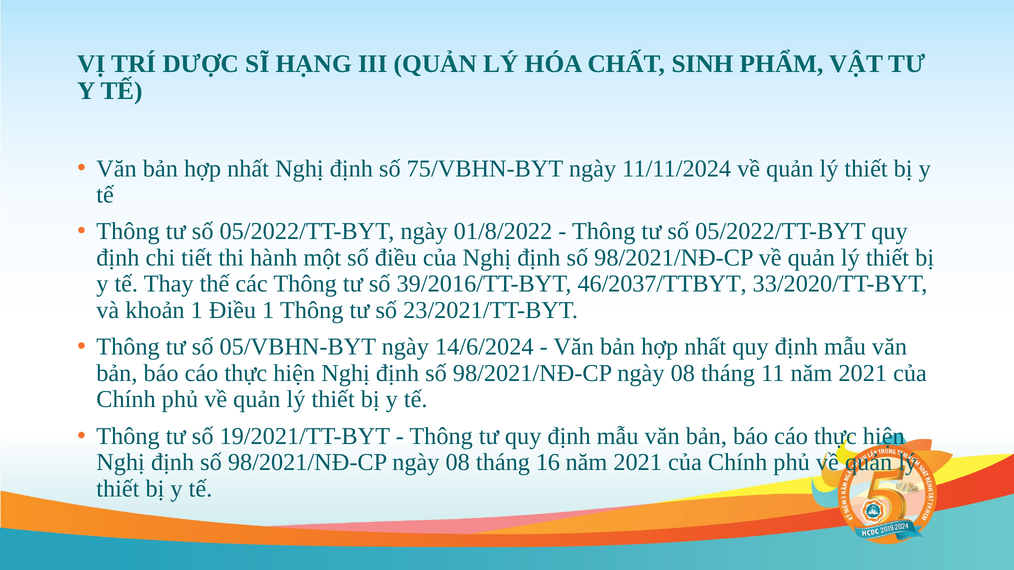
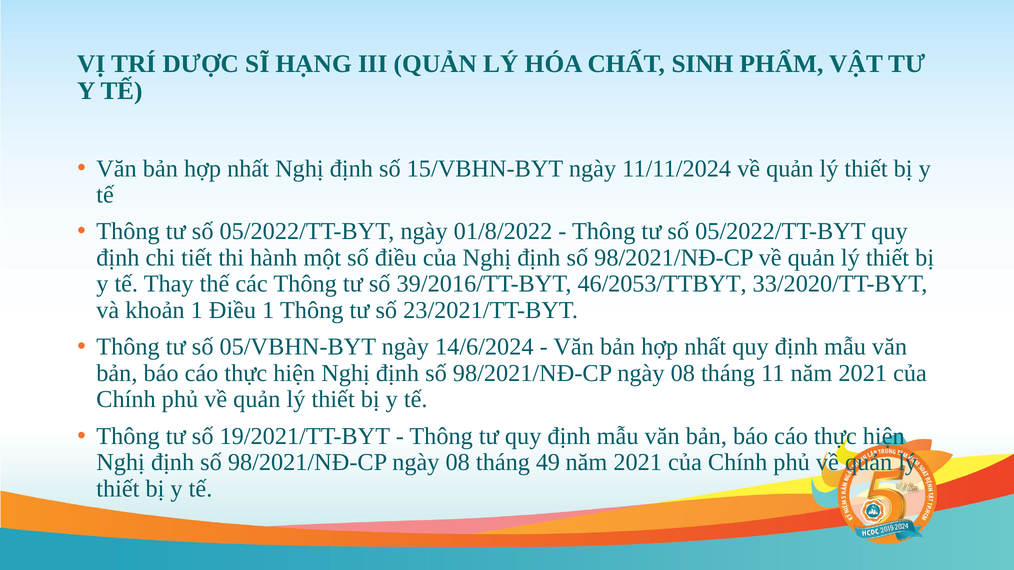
75/VBHN-BYT: 75/VBHN-BYT -> 15/VBHN-BYT
46/2037/TTBYT: 46/2037/TTBYT -> 46/2053/TTBYT
16: 16 -> 49
